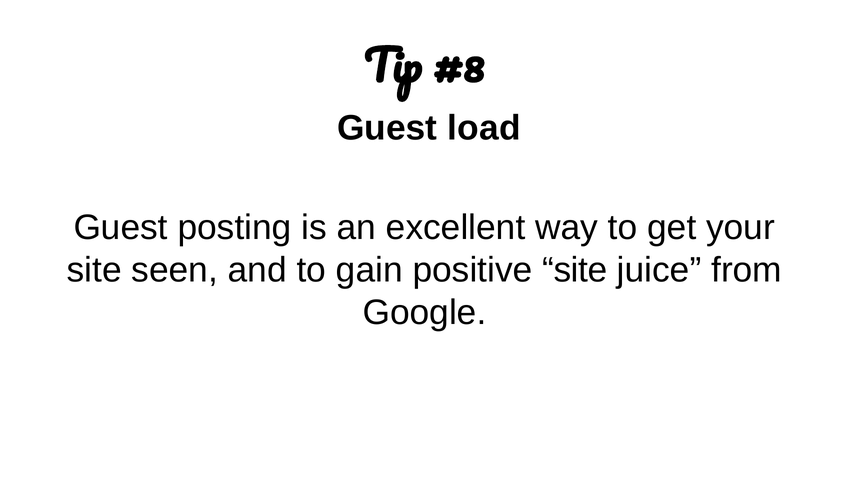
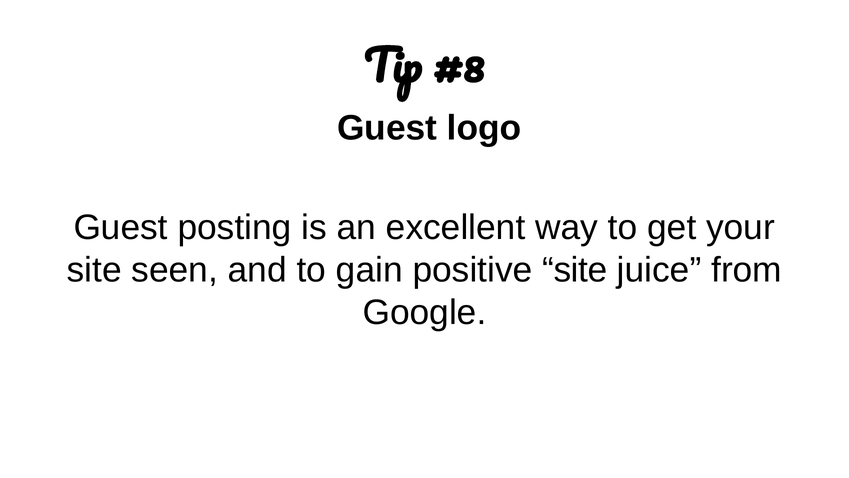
load: load -> logo
